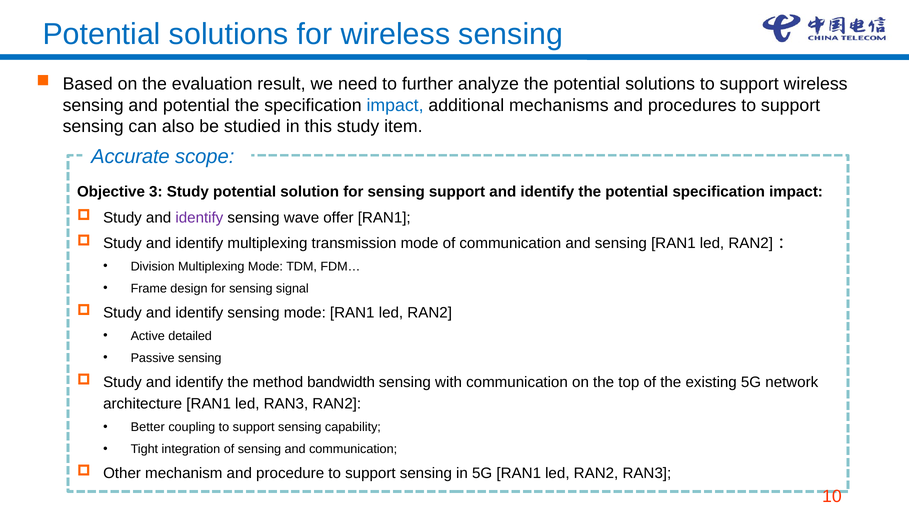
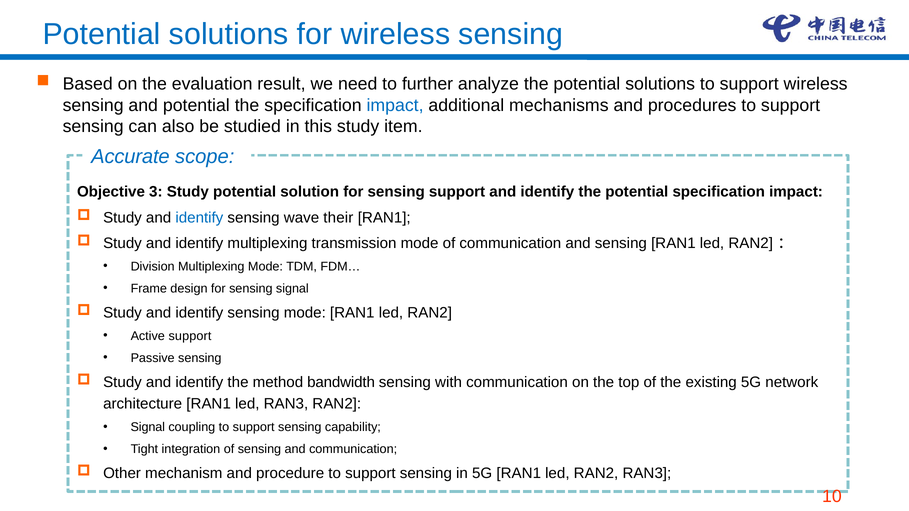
identify at (199, 218) colour: purple -> blue
offer: offer -> their
Active detailed: detailed -> support
Better at (148, 427): Better -> Signal
